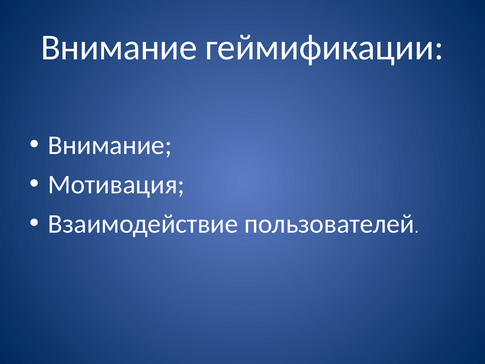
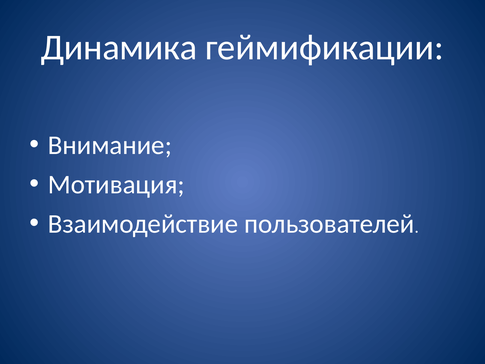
Внимание at (119, 47): Внимание -> Динамика
